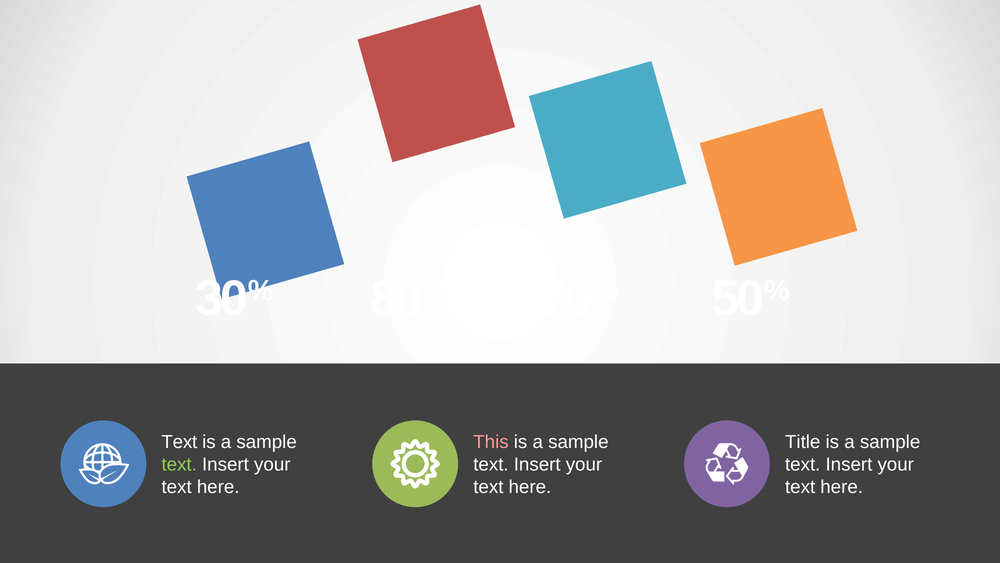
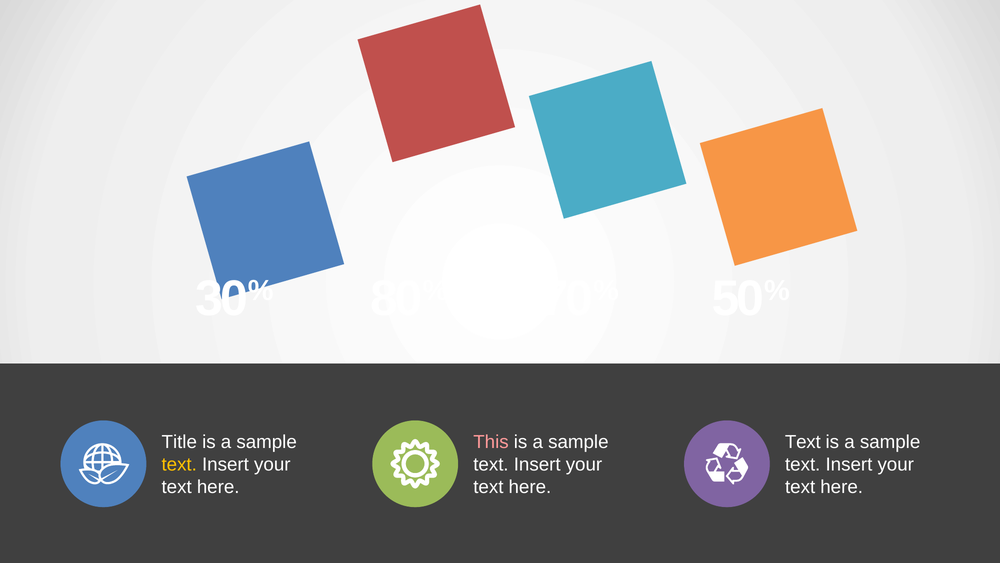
Text at (179, 442): Text -> Title
Title at (803, 442): Title -> Text
text at (179, 464) colour: light green -> yellow
